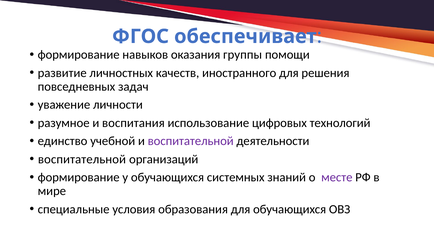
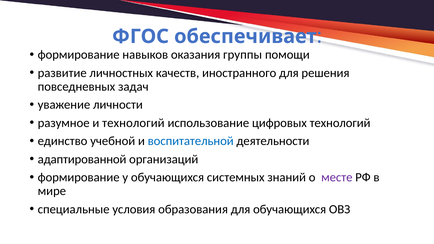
и воспитания: воспитания -> технологий
воспитательной at (191, 141) colour: purple -> blue
воспитательной at (82, 159): воспитательной -> адаптированной
